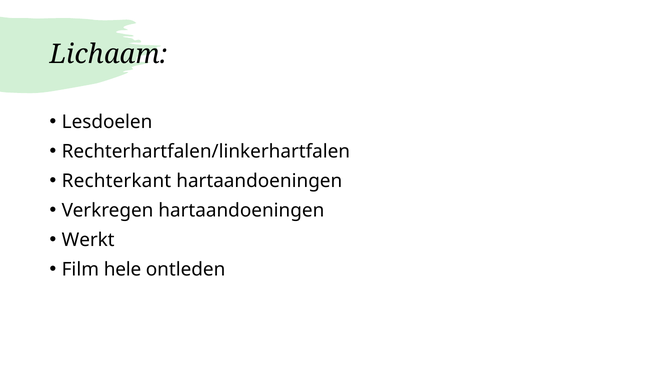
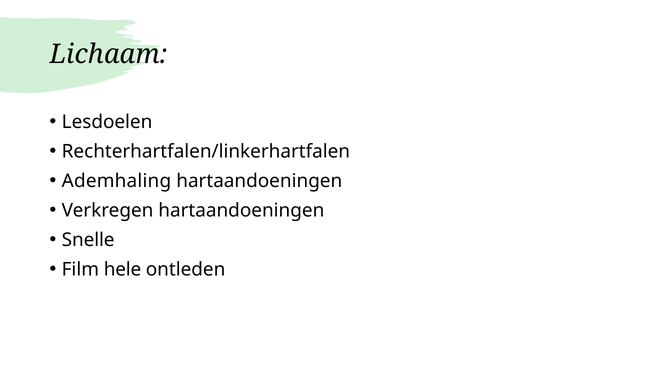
Rechterkant: Rechterkant -> Ademhaling
Werkt: Werkt -> Snelle
